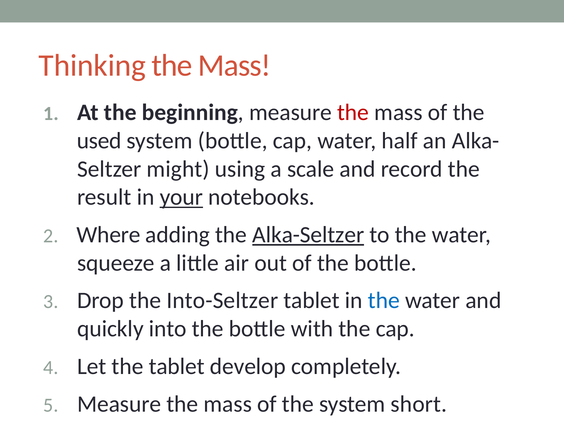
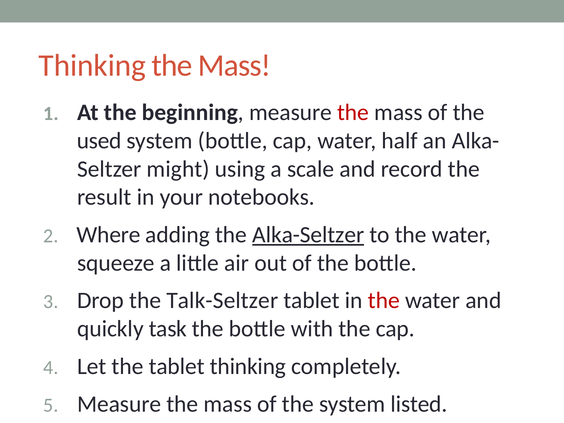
your underline: present -> none
Into-Seltzer: Into-Seltzer -> Talk-Seltzer
the at (384, 301) colour: blue -> red
into: into -> task
tablet develop: develop -> thinking
short: short -> listed
